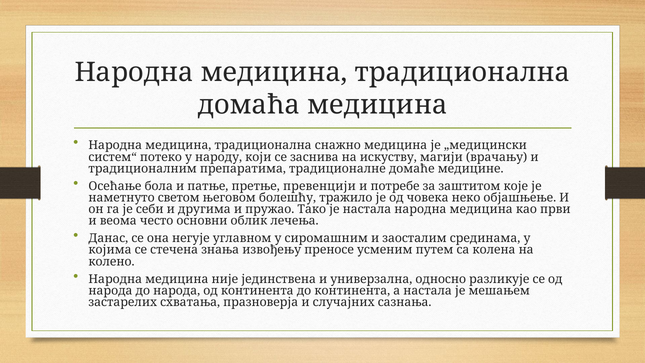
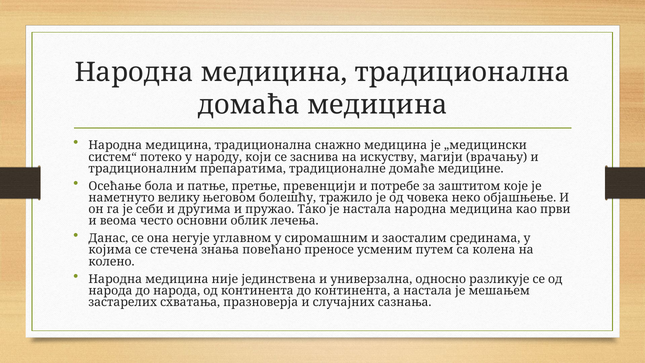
светом: светом -> велику
извођењу: извођењу -> повећано
